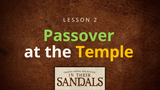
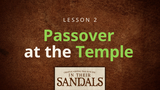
Temple colour: yellow -> light green
